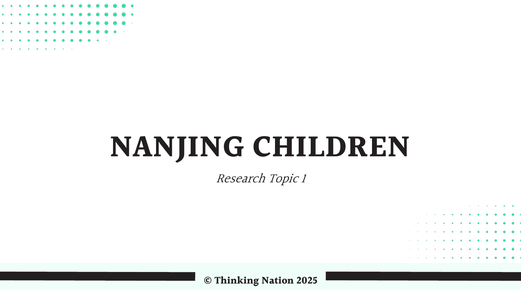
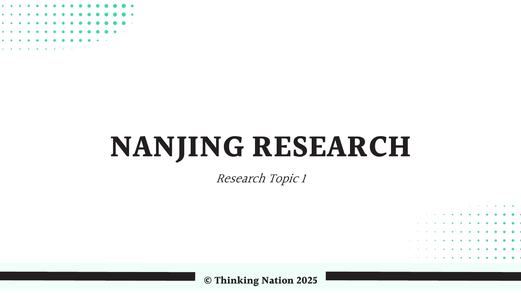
NANJING CHILDREN: CHILDREN -> RESEARCH
